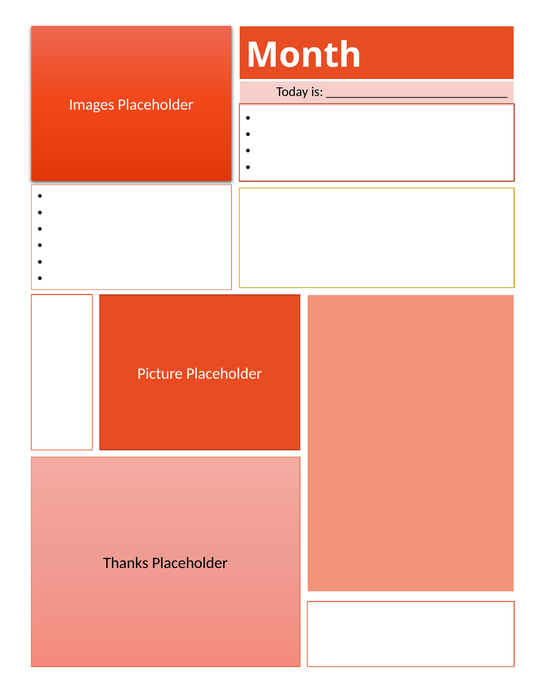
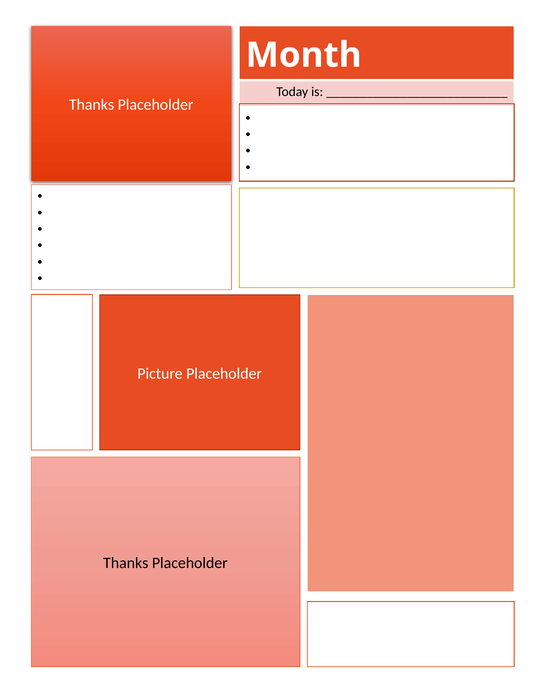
Images at (92, 105): Images -> Thanks
